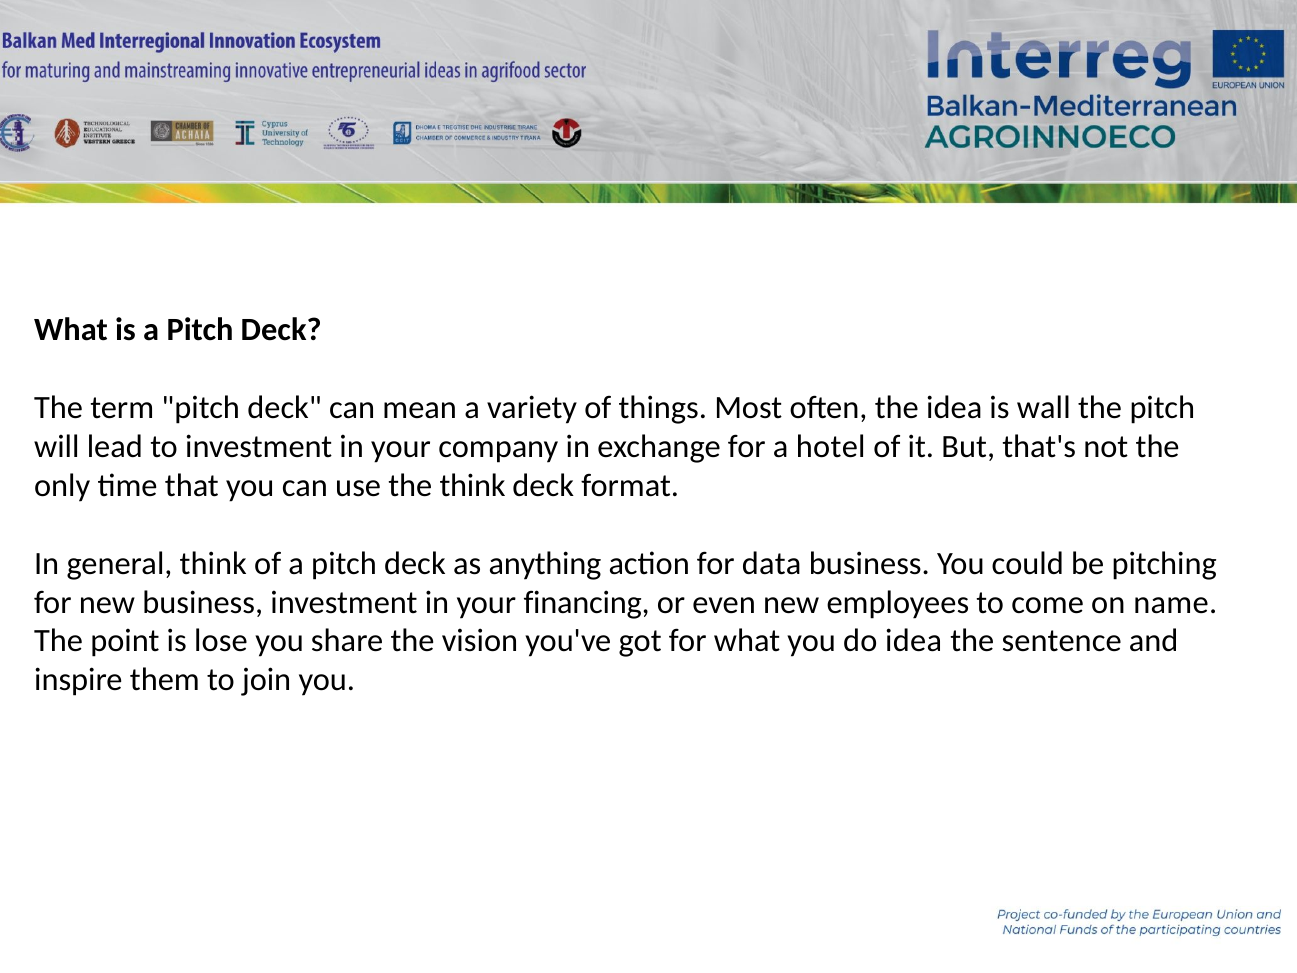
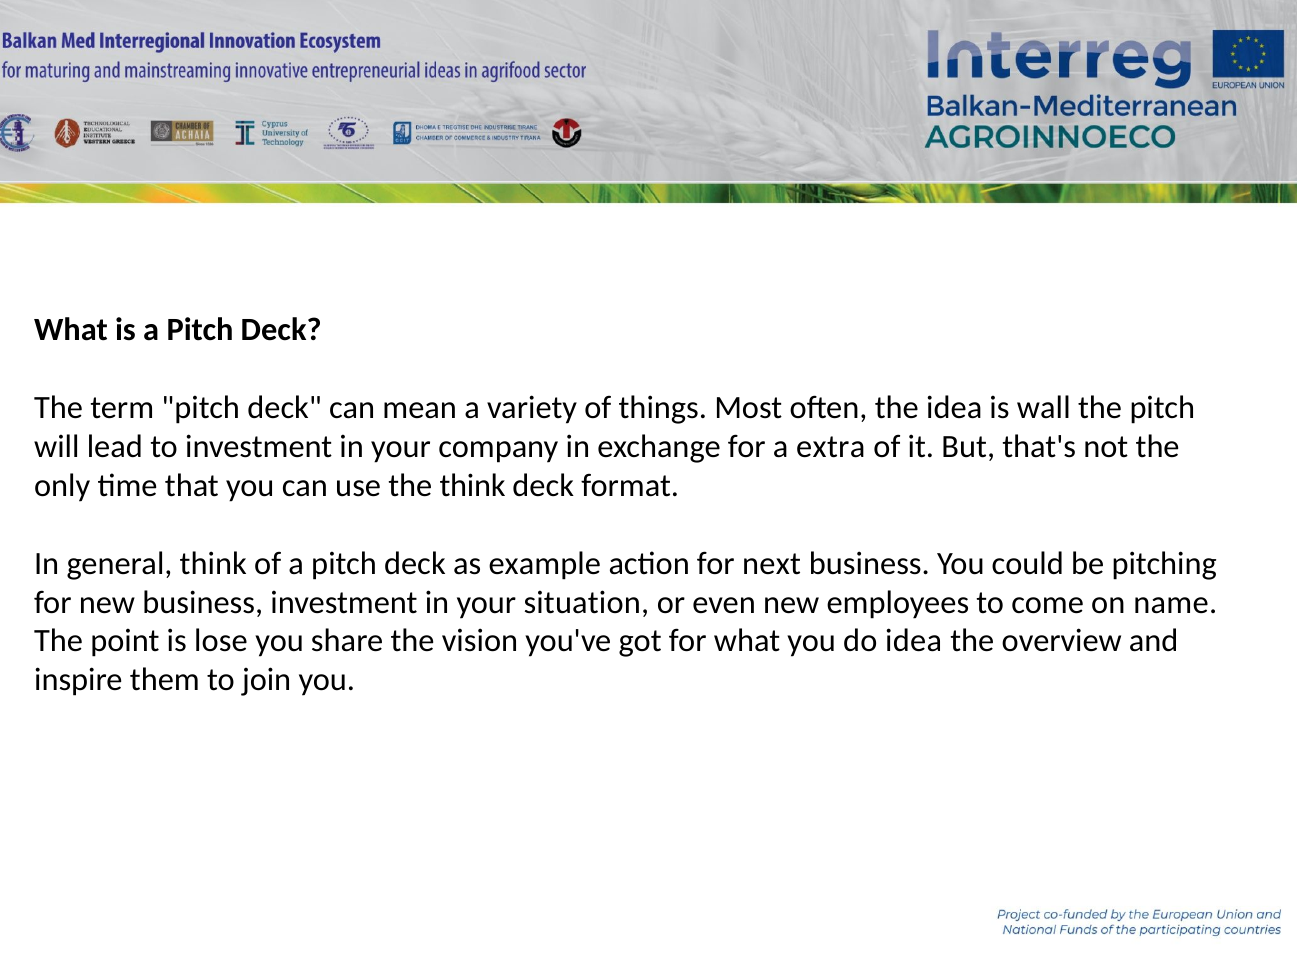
hotel: hotel -> extra
anything: anything -> example
data: data -> next
financing: financing -> situation
sentence: sentence -> overview
